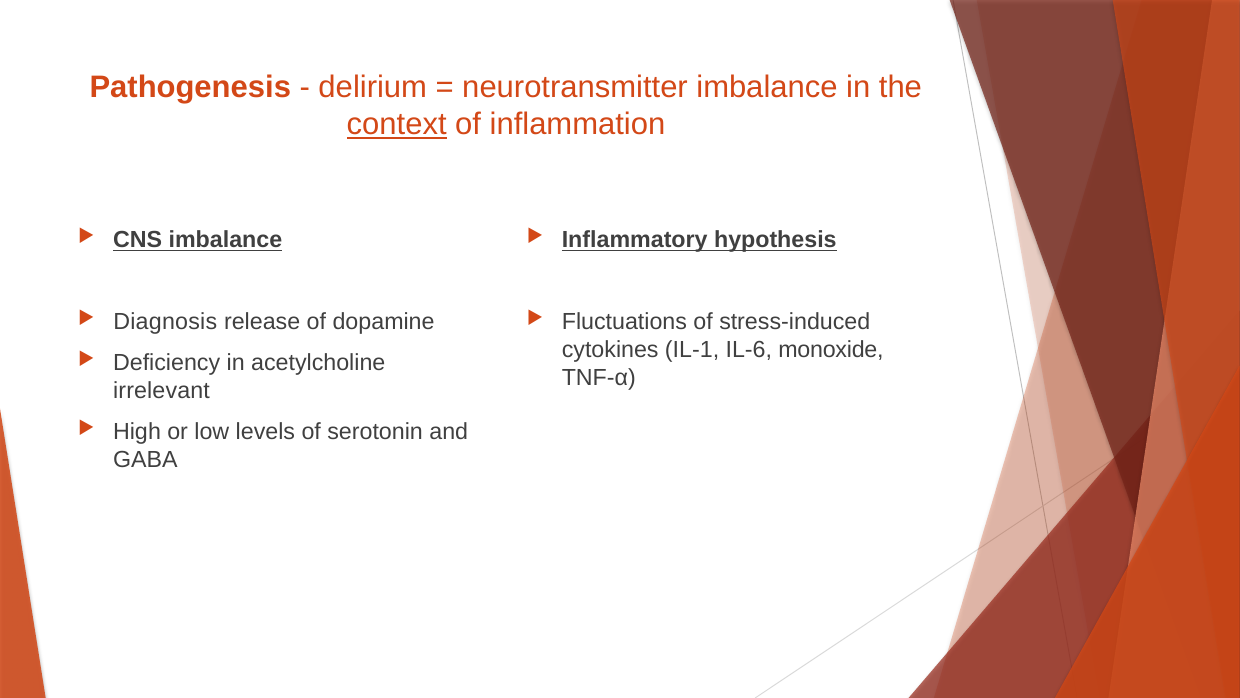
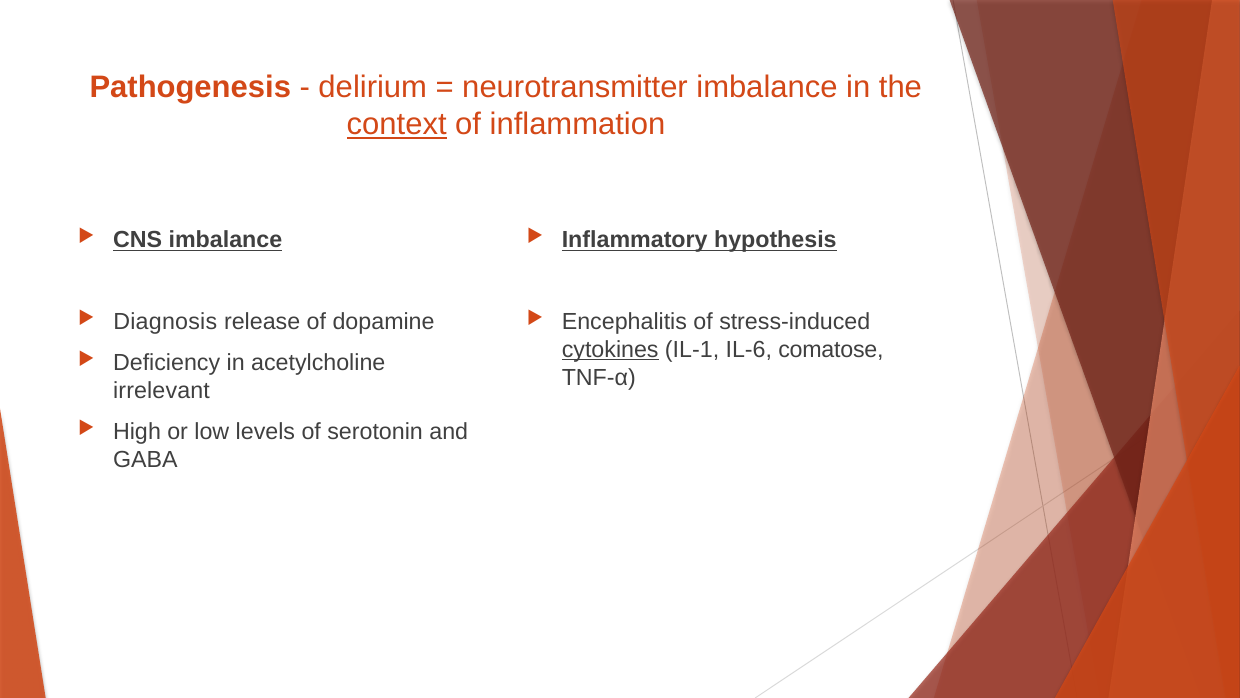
Fluctuations: Fluctuations -> Encephalitis
cytokines underline: none -> present
monoxide: monoxide -> comatose
